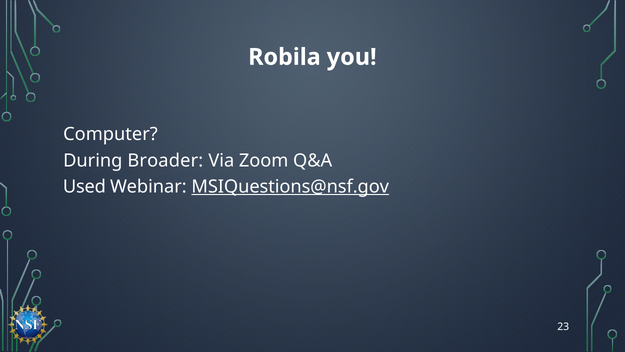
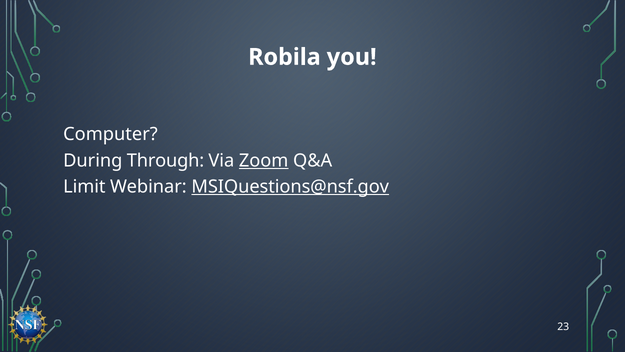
Broader: Broader -> Through
Zoom underline: none -> present
Used: Used -> Limit
